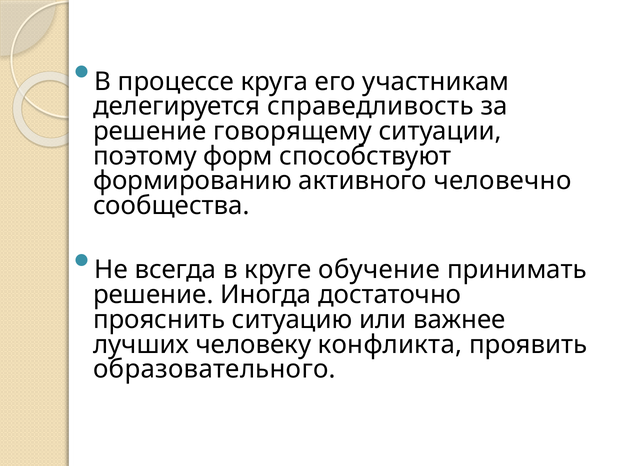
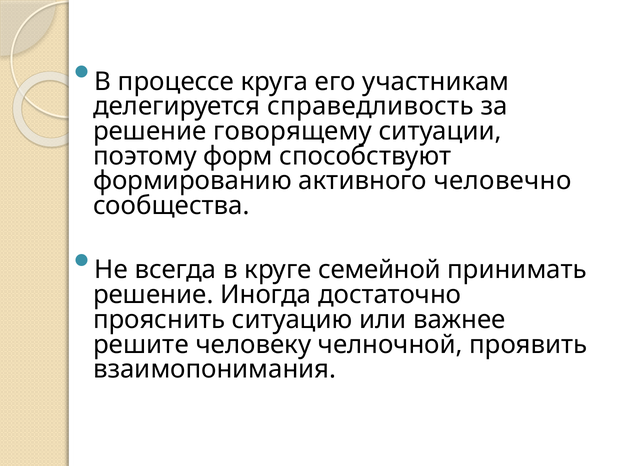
обучение: обучение -> семейной
лучших: лучших -> решите
конфликта: конфликта -> челночной
образовательного: образовательного -> взаимопонимания
